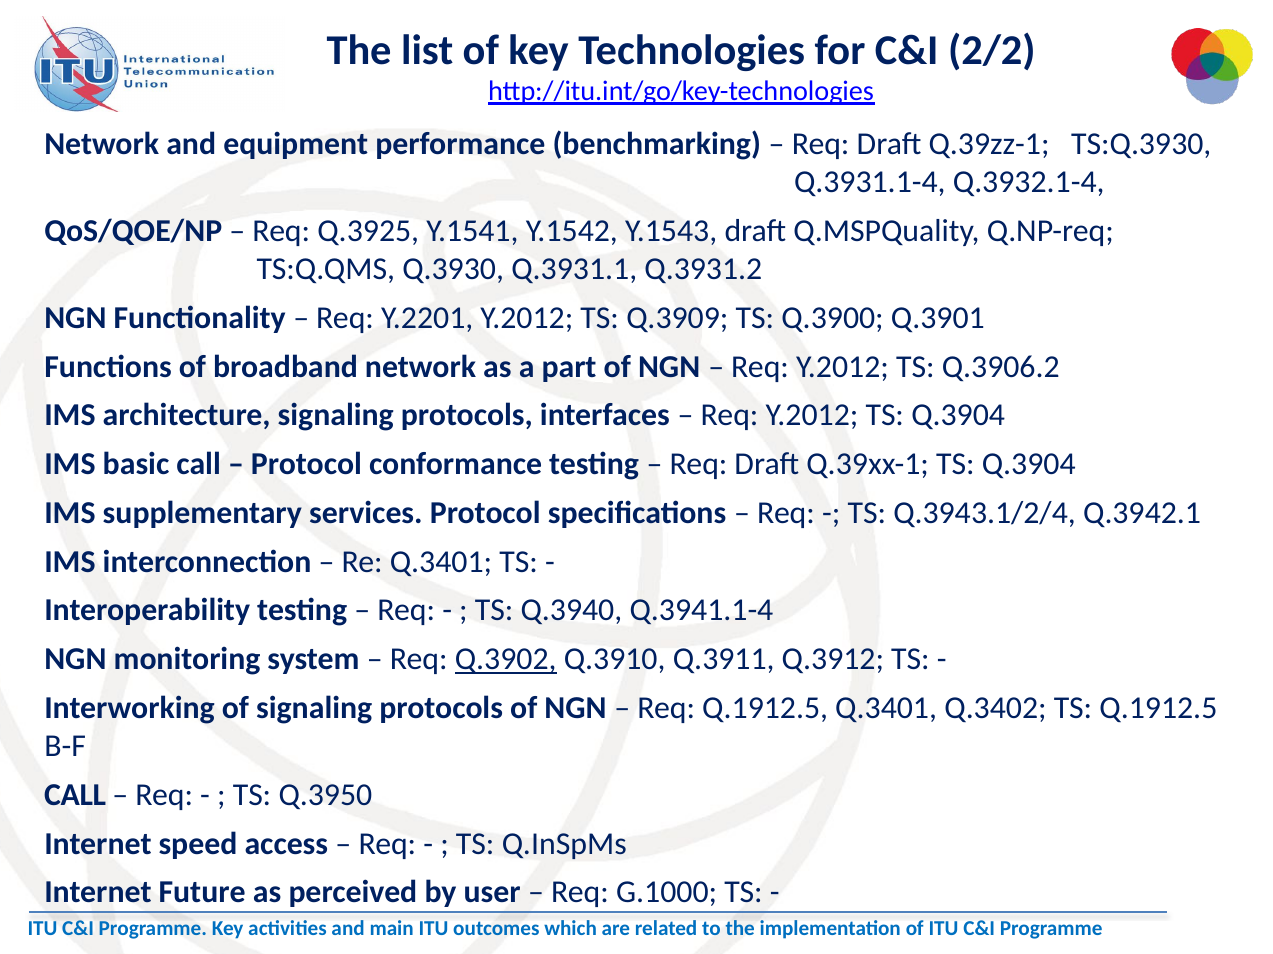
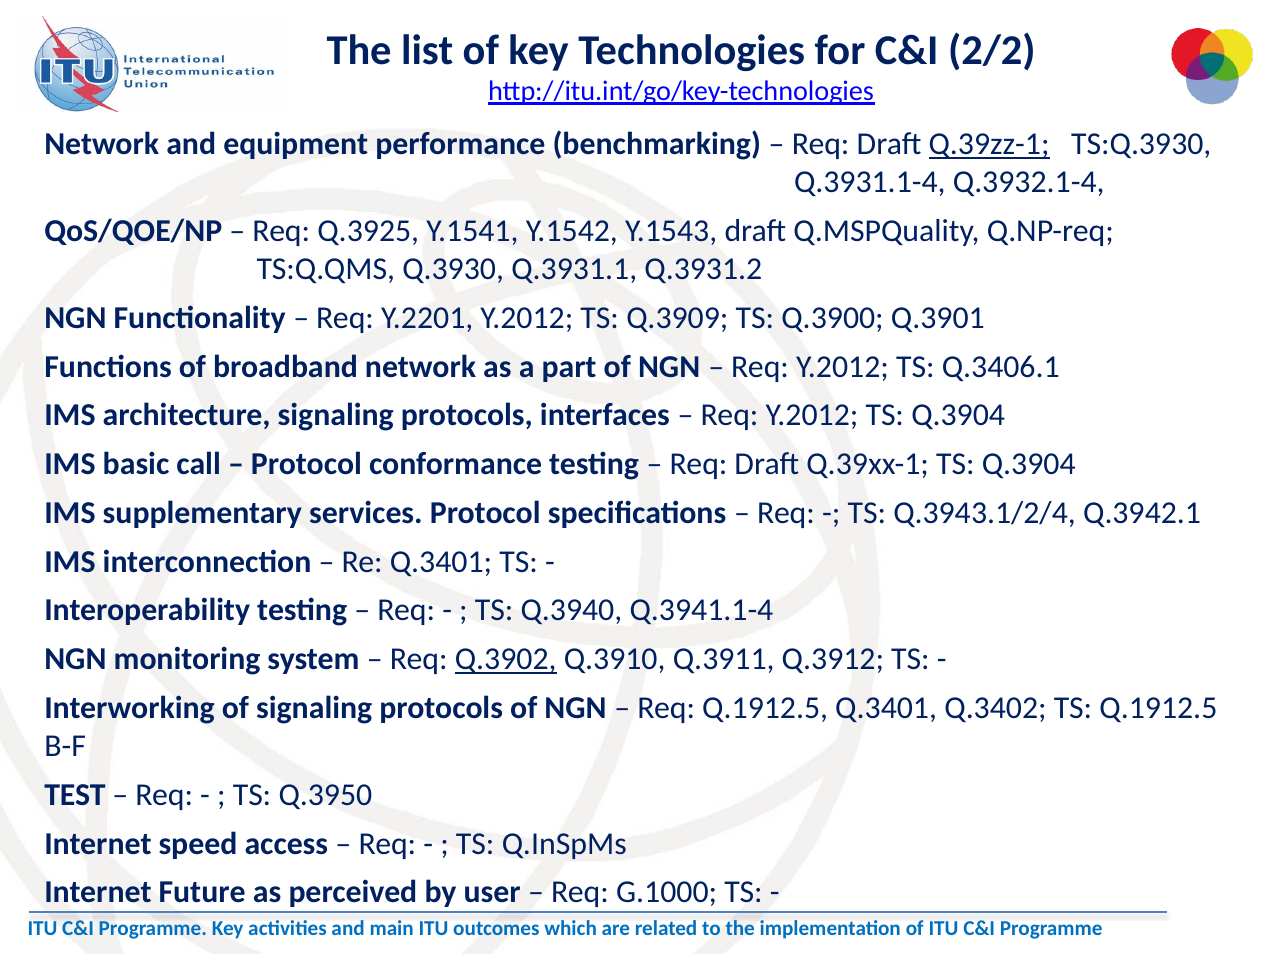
Q.39zz-1 underline: none -> present
Q.3906.2: Q.3906.2 -> Q.3406.1
CALL at (75, 796): CALL -> TEST
